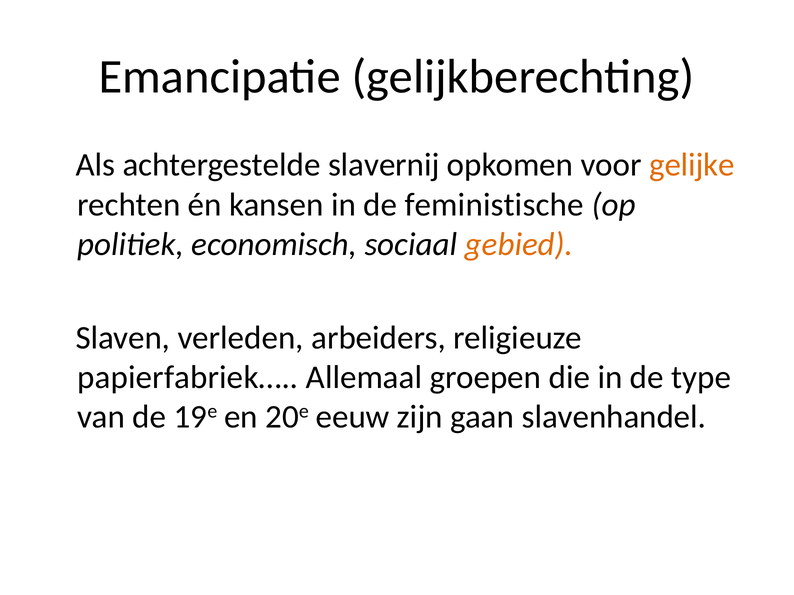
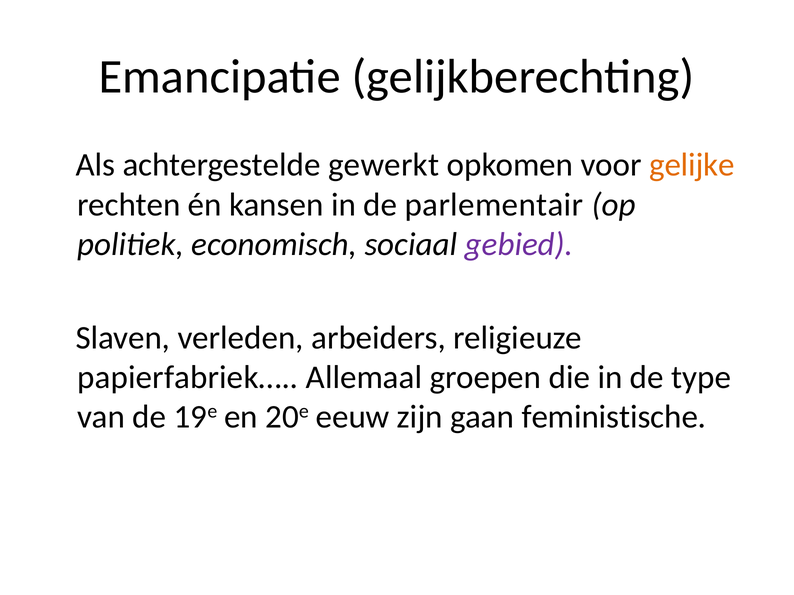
slavernij: slavernij -> gewerkt
feministische: feministische -> parlementair
gebied colour: orange -> purple
slavenhandel: slavenhandel -> feministische
